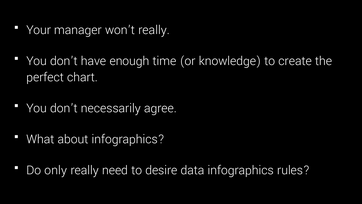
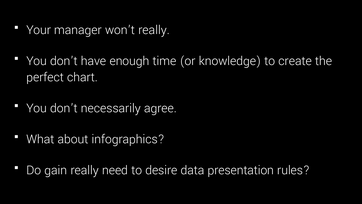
only: only -> gain
data infographics: infographics -> presentation
